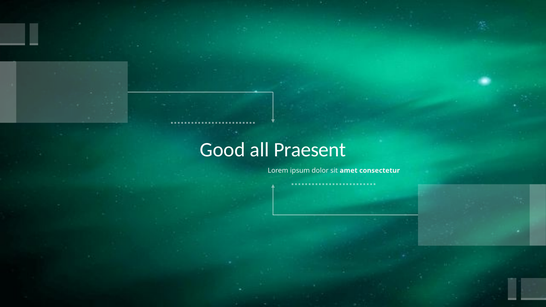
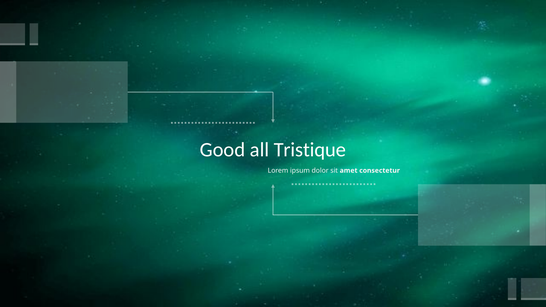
Praesent: Praesent -> Tristique
